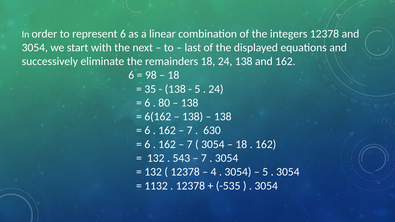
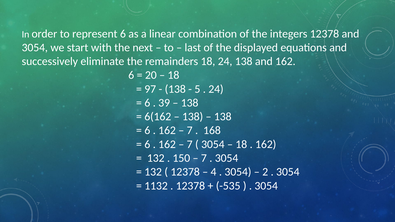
98: 98 -> 20
35: 35 -> 97
80: 80 -> 39
630: 630 -> 168
543: 543 -> 150
5 at (265, 172): 5 -> 2
